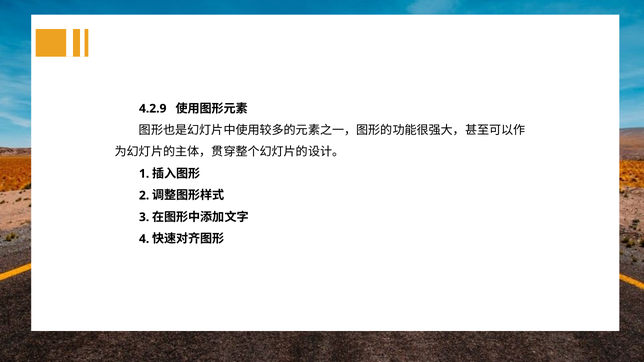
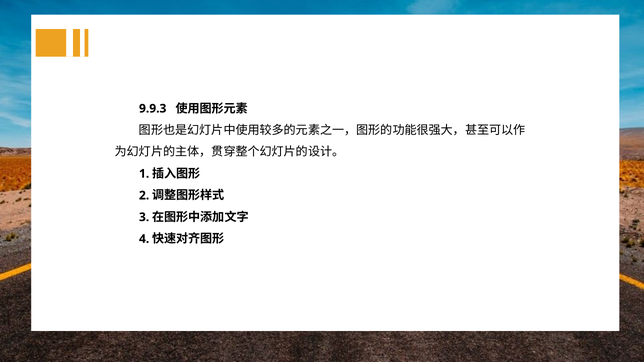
4.2.9: 4.2.9 -> 9.9.3
